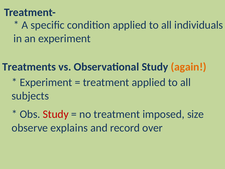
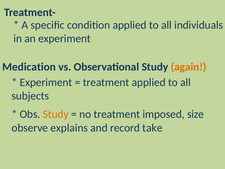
Treatments: Treatments -> Medication
Study at (56, 114) colour: red -> orange
over: over -> take
